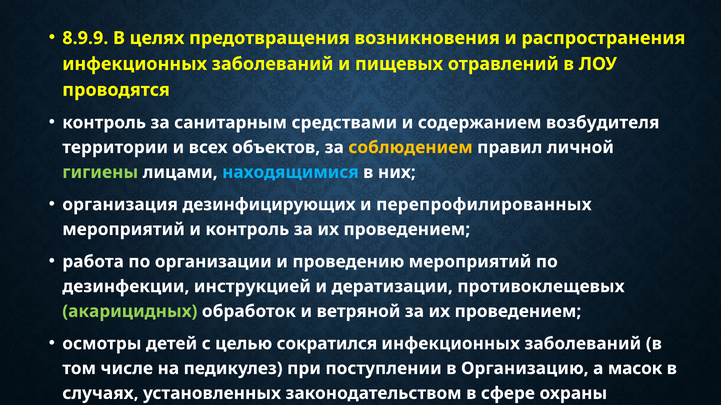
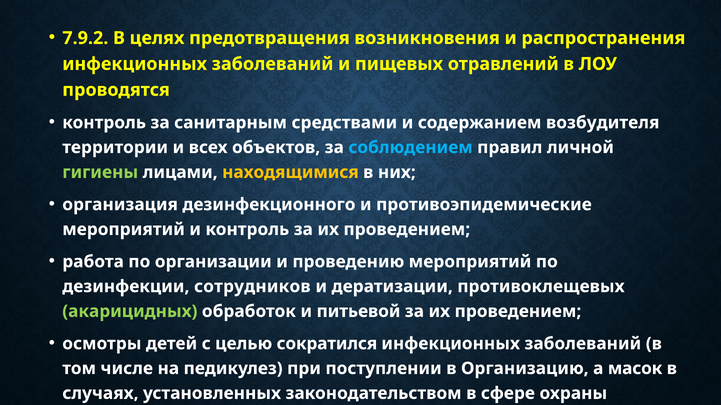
8.9.9: 8.9.9 -> 7.9.2
соблюдением colour: yellow -> light blue
находящимися colour: light blue -> yellow
дезинфицирующих: дезинфицирующих -> дезинфекционного
перепрофилированных: перепрофилированных -> противоэпидемические
инструкцией: инструкцией -> сотрудников
ветряной: ветряной -> питьевой
